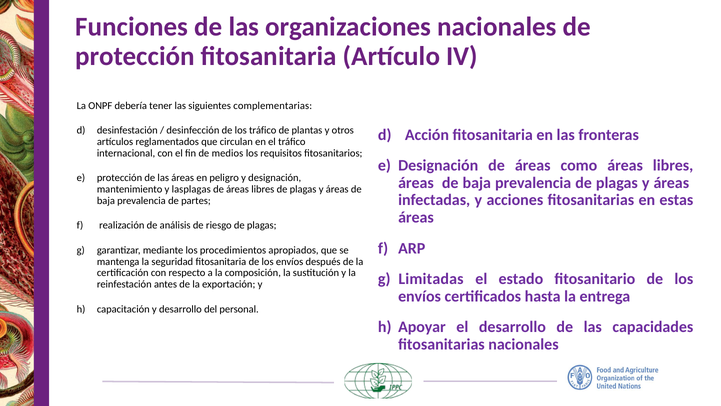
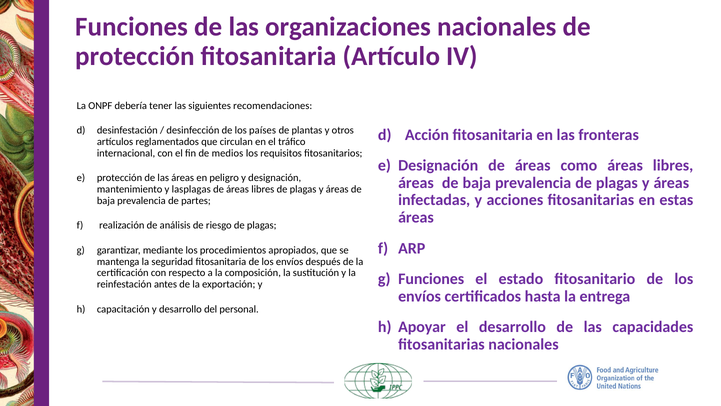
complementarias: complementarias -> recomendaciones
los tráfico: tráfico -> países
Limitadas at (431, 279): Limitadas -> Funciones
